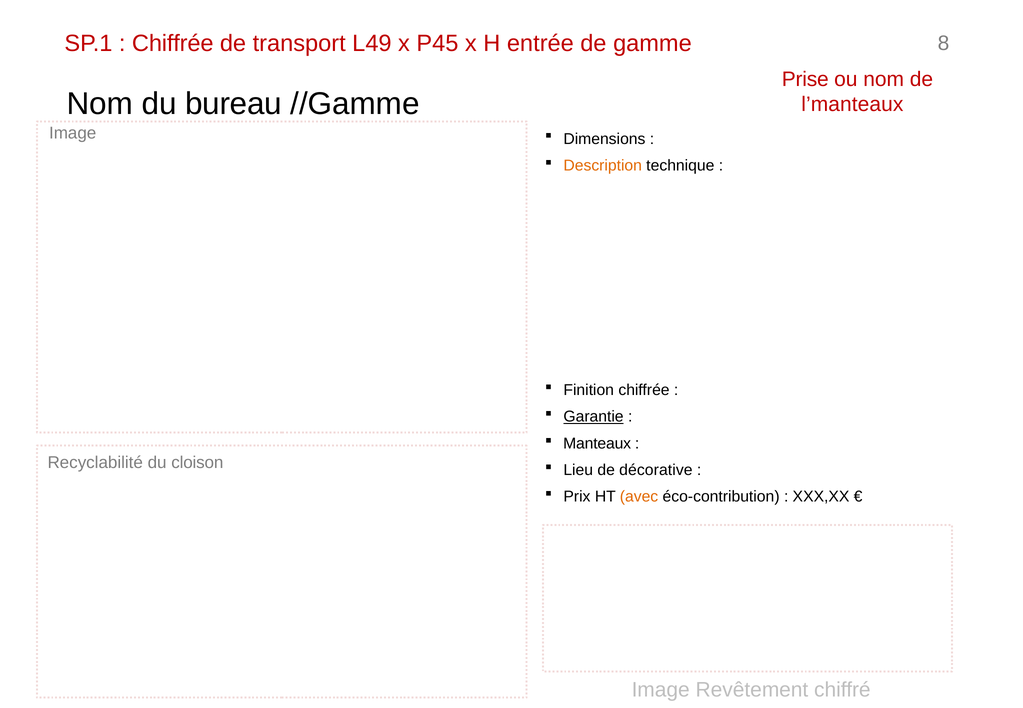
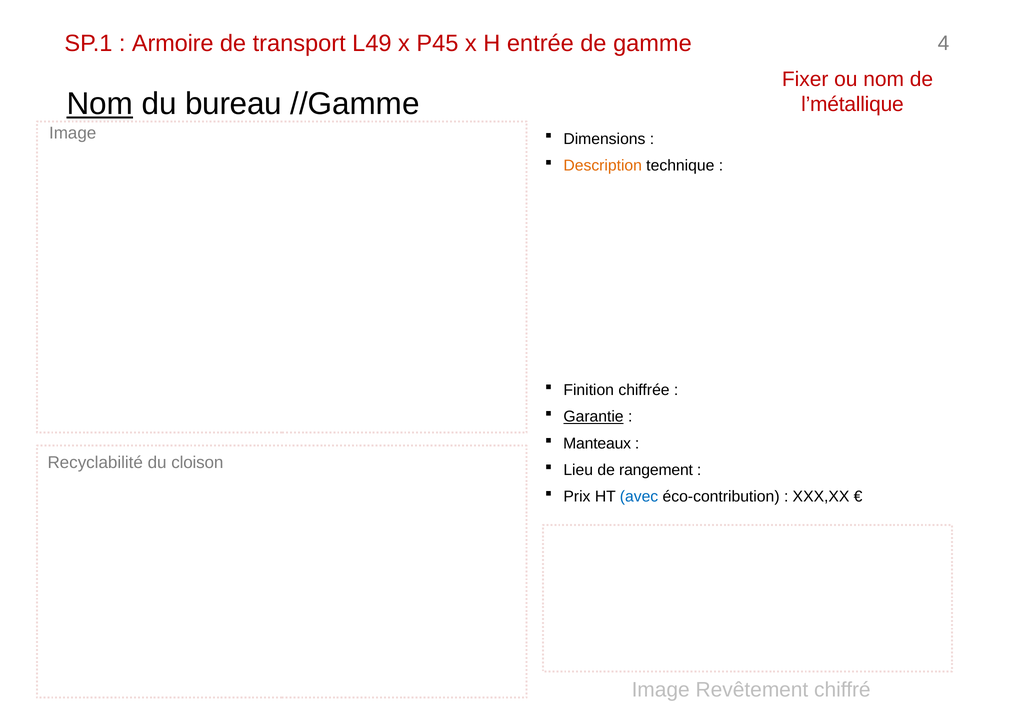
Chiffrée at (173, 43): Chiffrée -> Armoire
8: 8 -> 4
Prise: Prise -> Fixer
Nom at (100, 104) underline: none -> present
l’manteaux: l’manteaux -> l’métallique
décorative: décorative -> rangement
avec colour: orange -> blue
